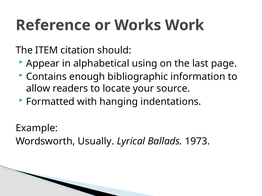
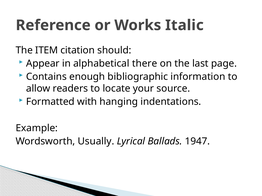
Work: Work -> Italic
using: using -> there
1973: 1973 -> 1947
